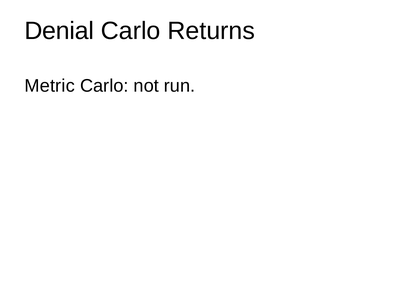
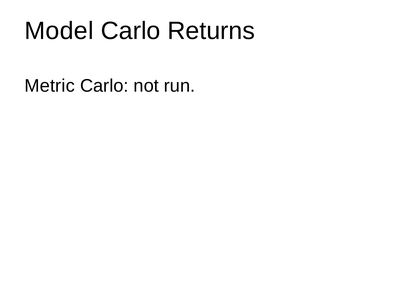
Denial: Denial -> Model
